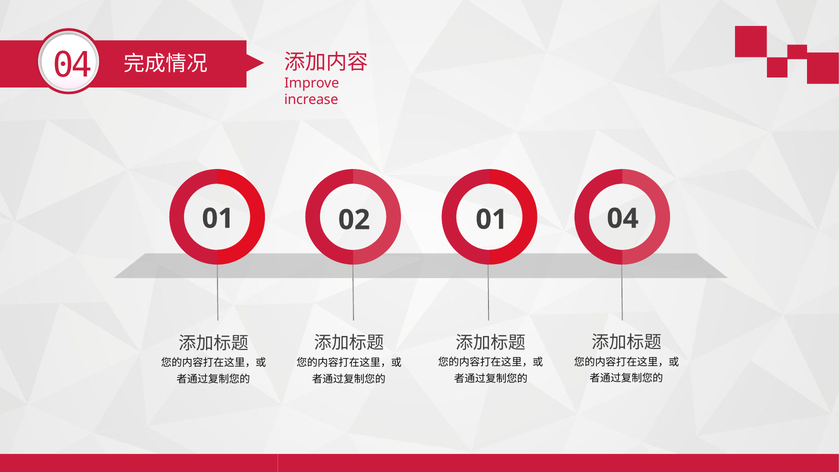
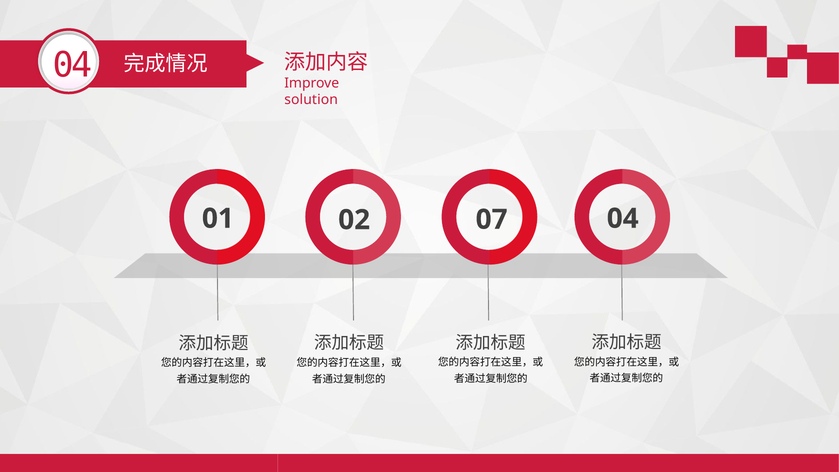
increase: increase -> solution
01 01: 01 -> 07
